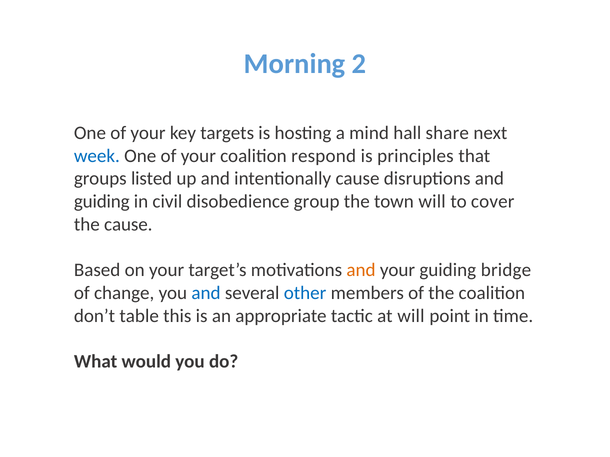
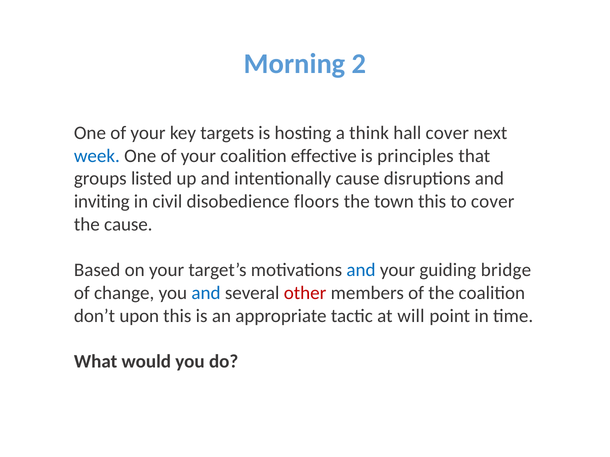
mind: mind -> think
hall share: share -> cover
respond: respond -> effective
guiding at (102, 202): guiding -> inviting
group: group -> floors
town will: will -> this
and at (361, 270) colour: orange -> blue
other colour: blue -> red
table: table -> upon
